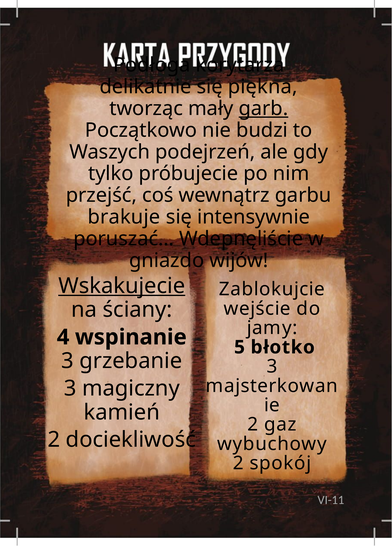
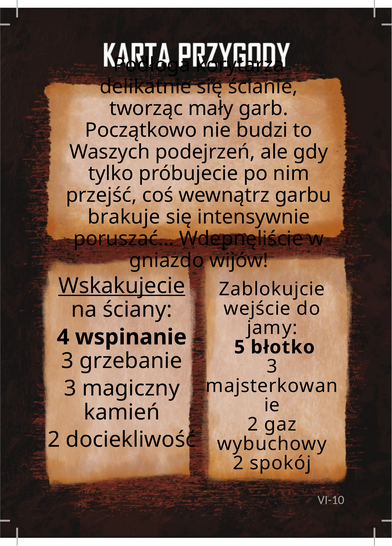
piękna: piękna -> ścianie
garb underline: present -> none
VI-11: VI-11 -> VI-10
